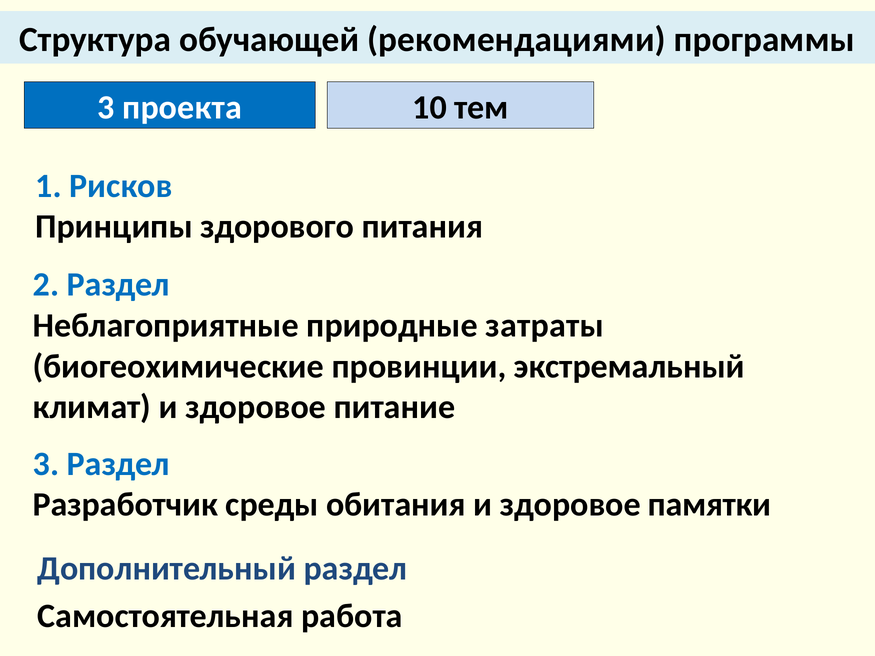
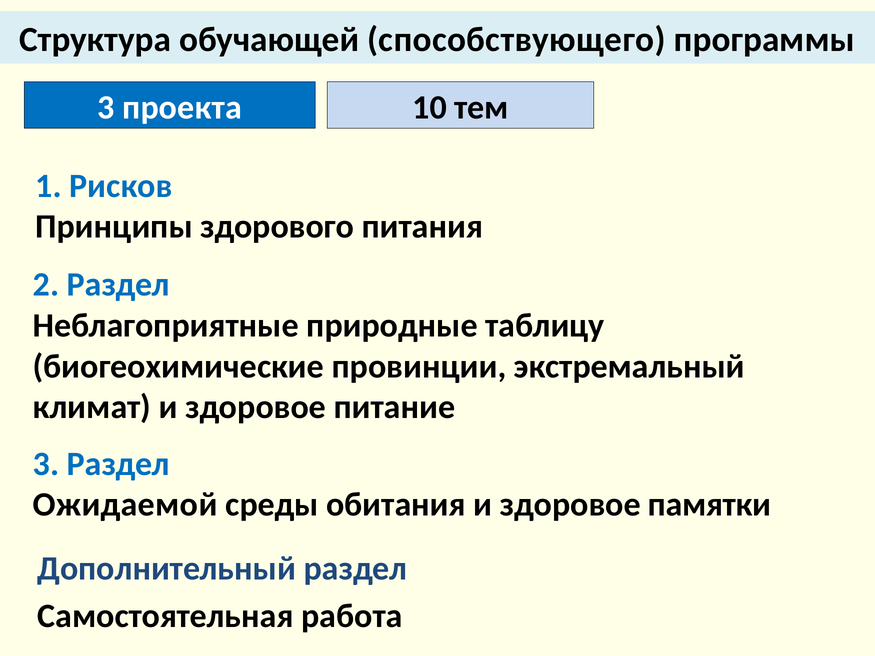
рекомендациями: рекомендациями -> способствующего
затраты: затраты -> таблицу
Разработчик: Разработчик -> Ожидаемой
